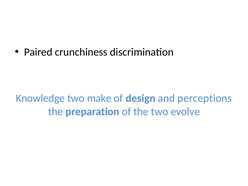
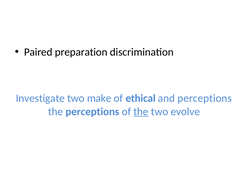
crunchiness: crunchiness -> preparation
Knowledge: Knowledge -> Investigate
design: design -> ethical
the preparation: preparation -> perceptions
the at (141, 112) underline: none -> present
